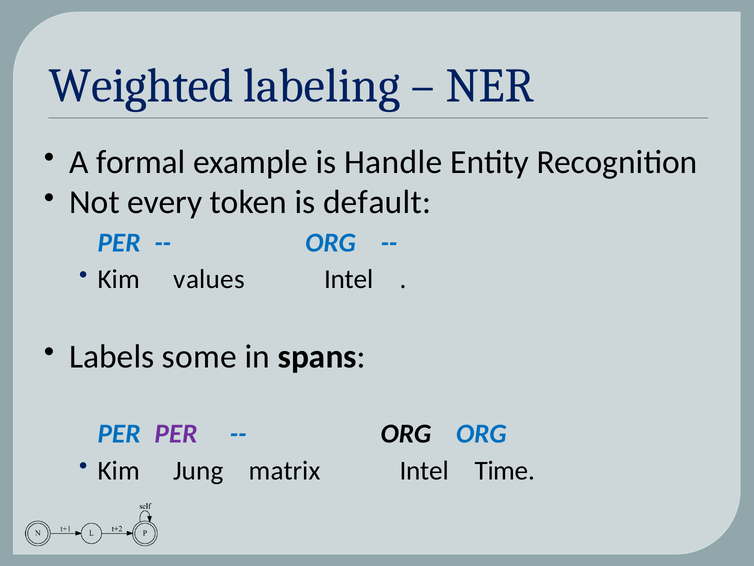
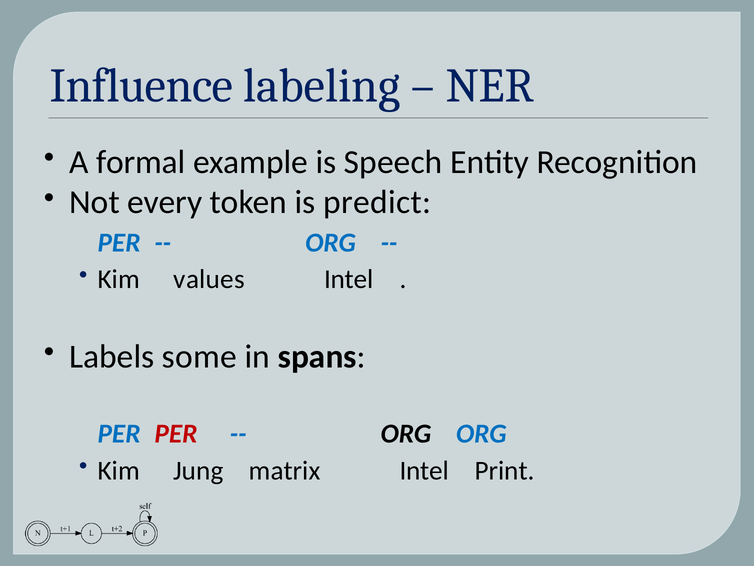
Weighted: Weighted -> Influence
Handle: Handle -> Speech
default: default -> predict
PER at (176, 433) colour: purple -> red
Time: Time -> Print
